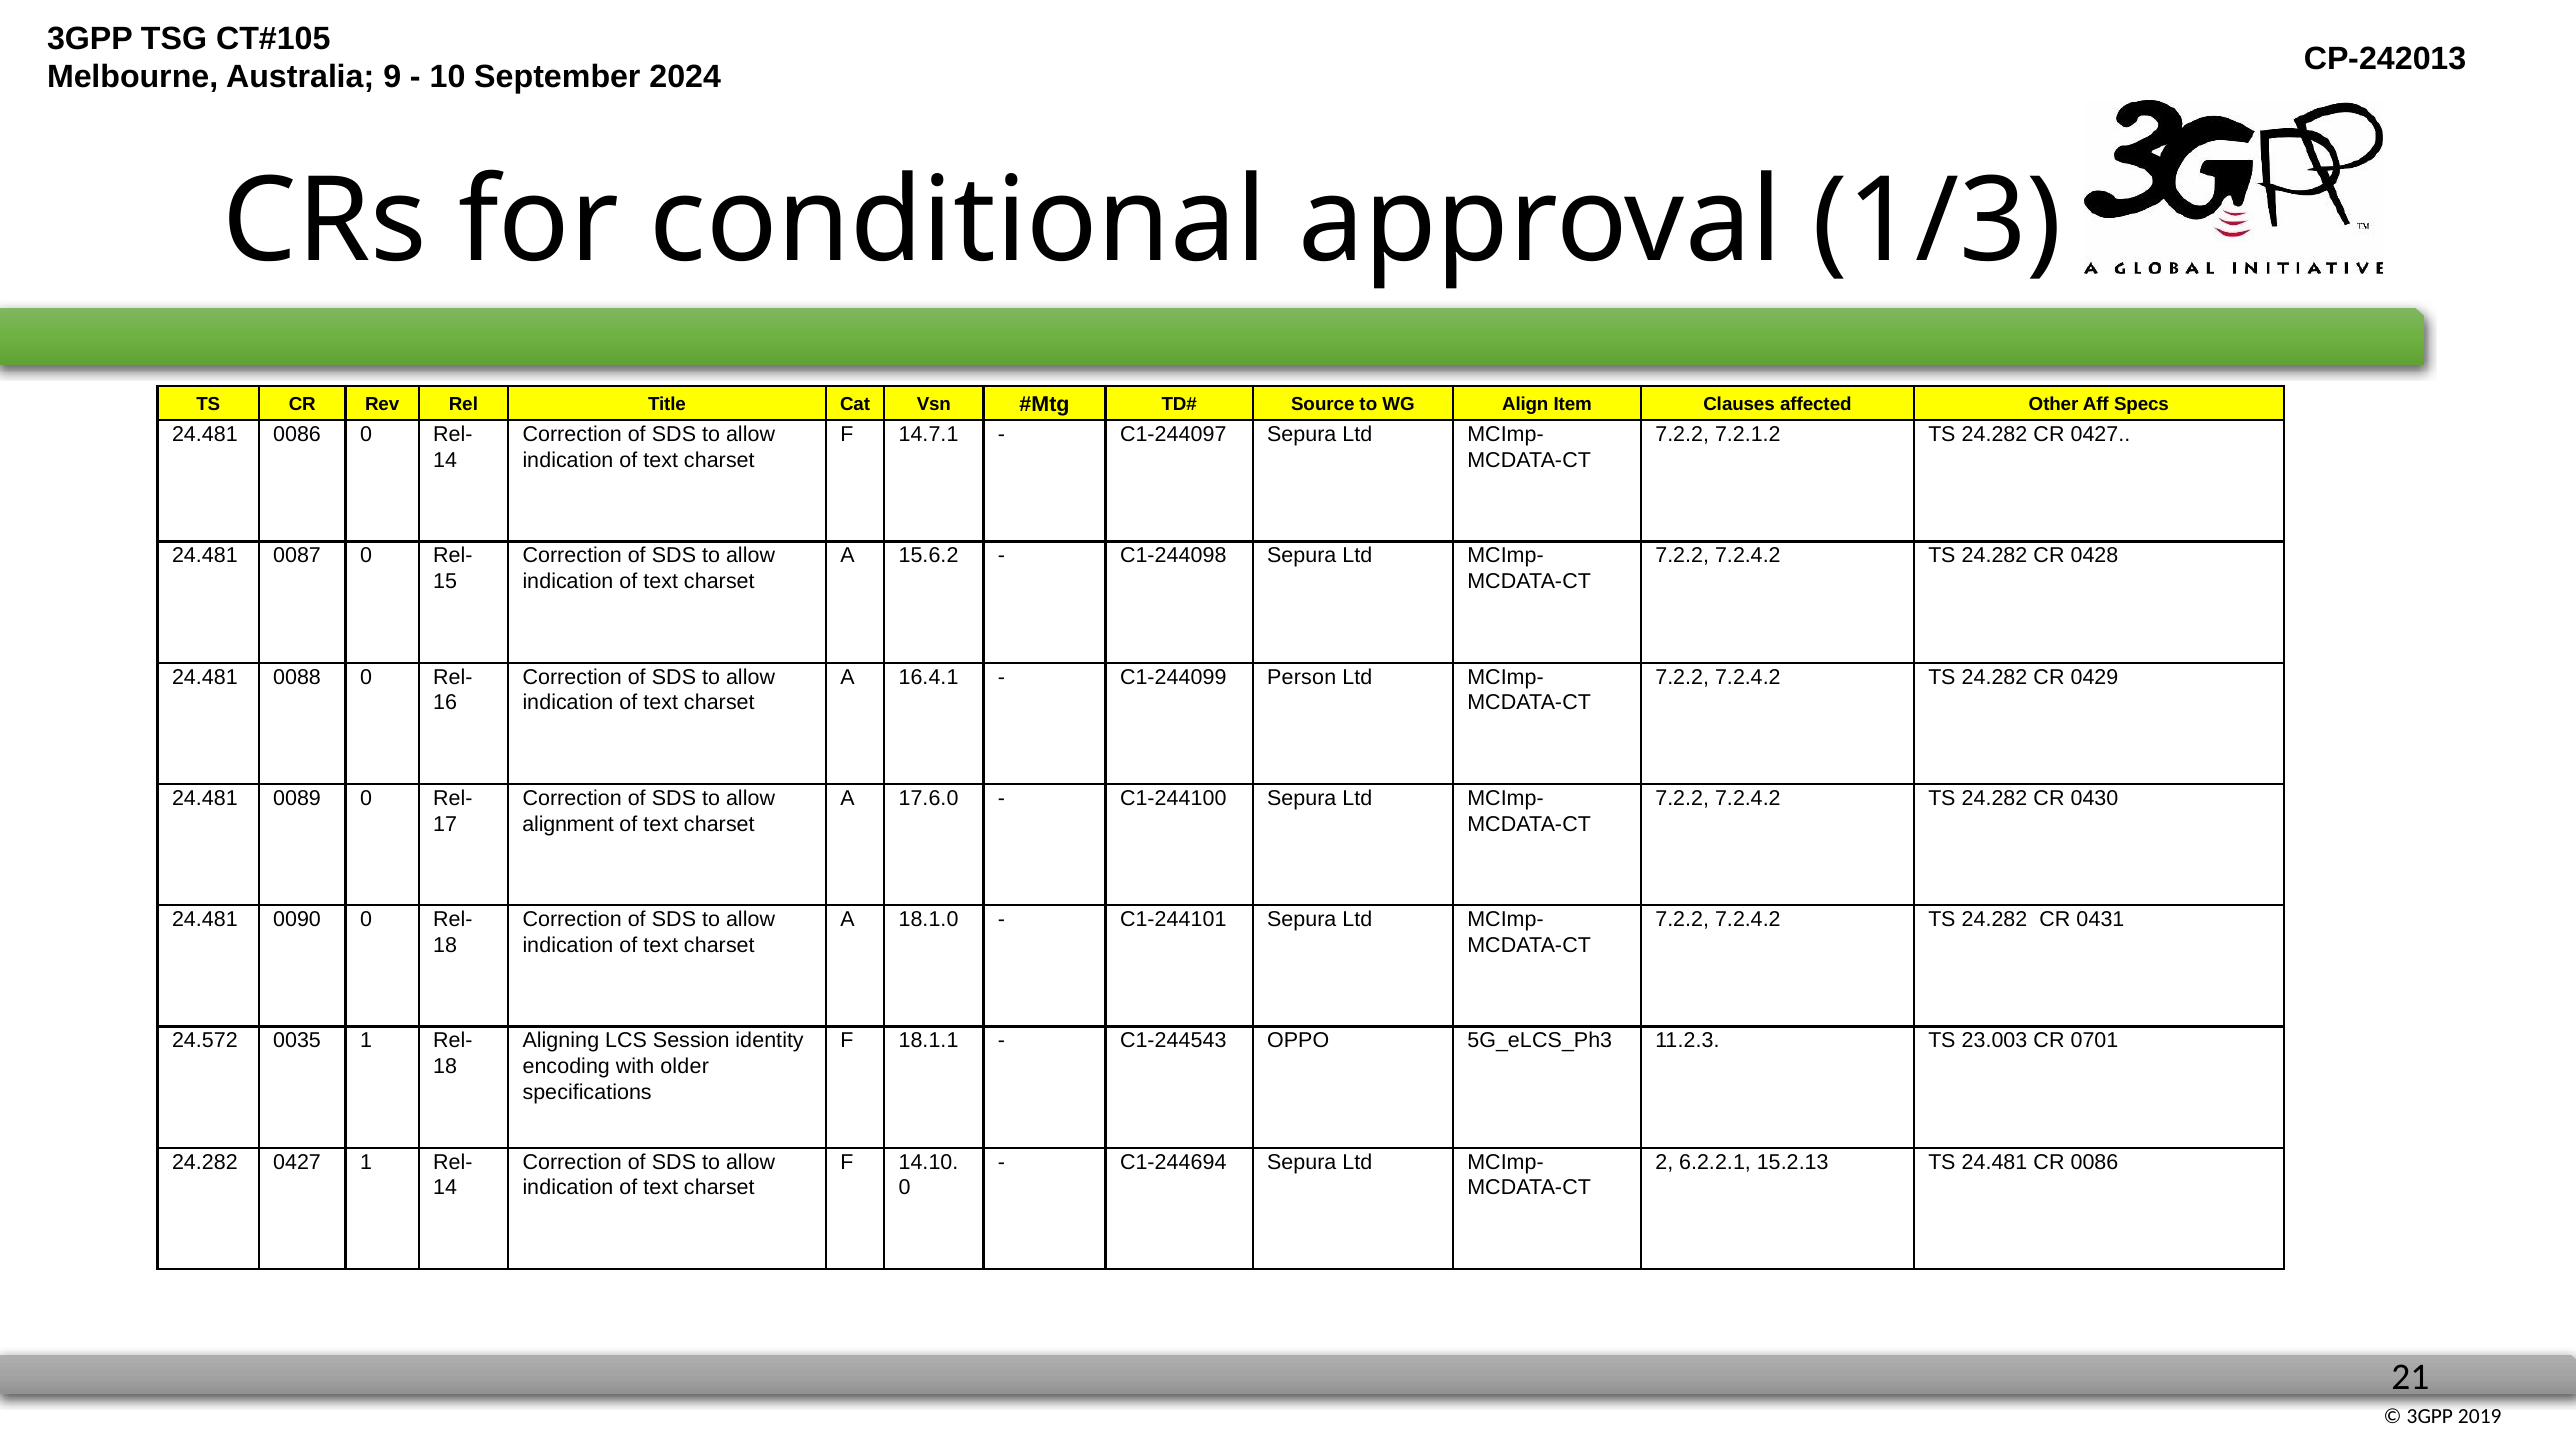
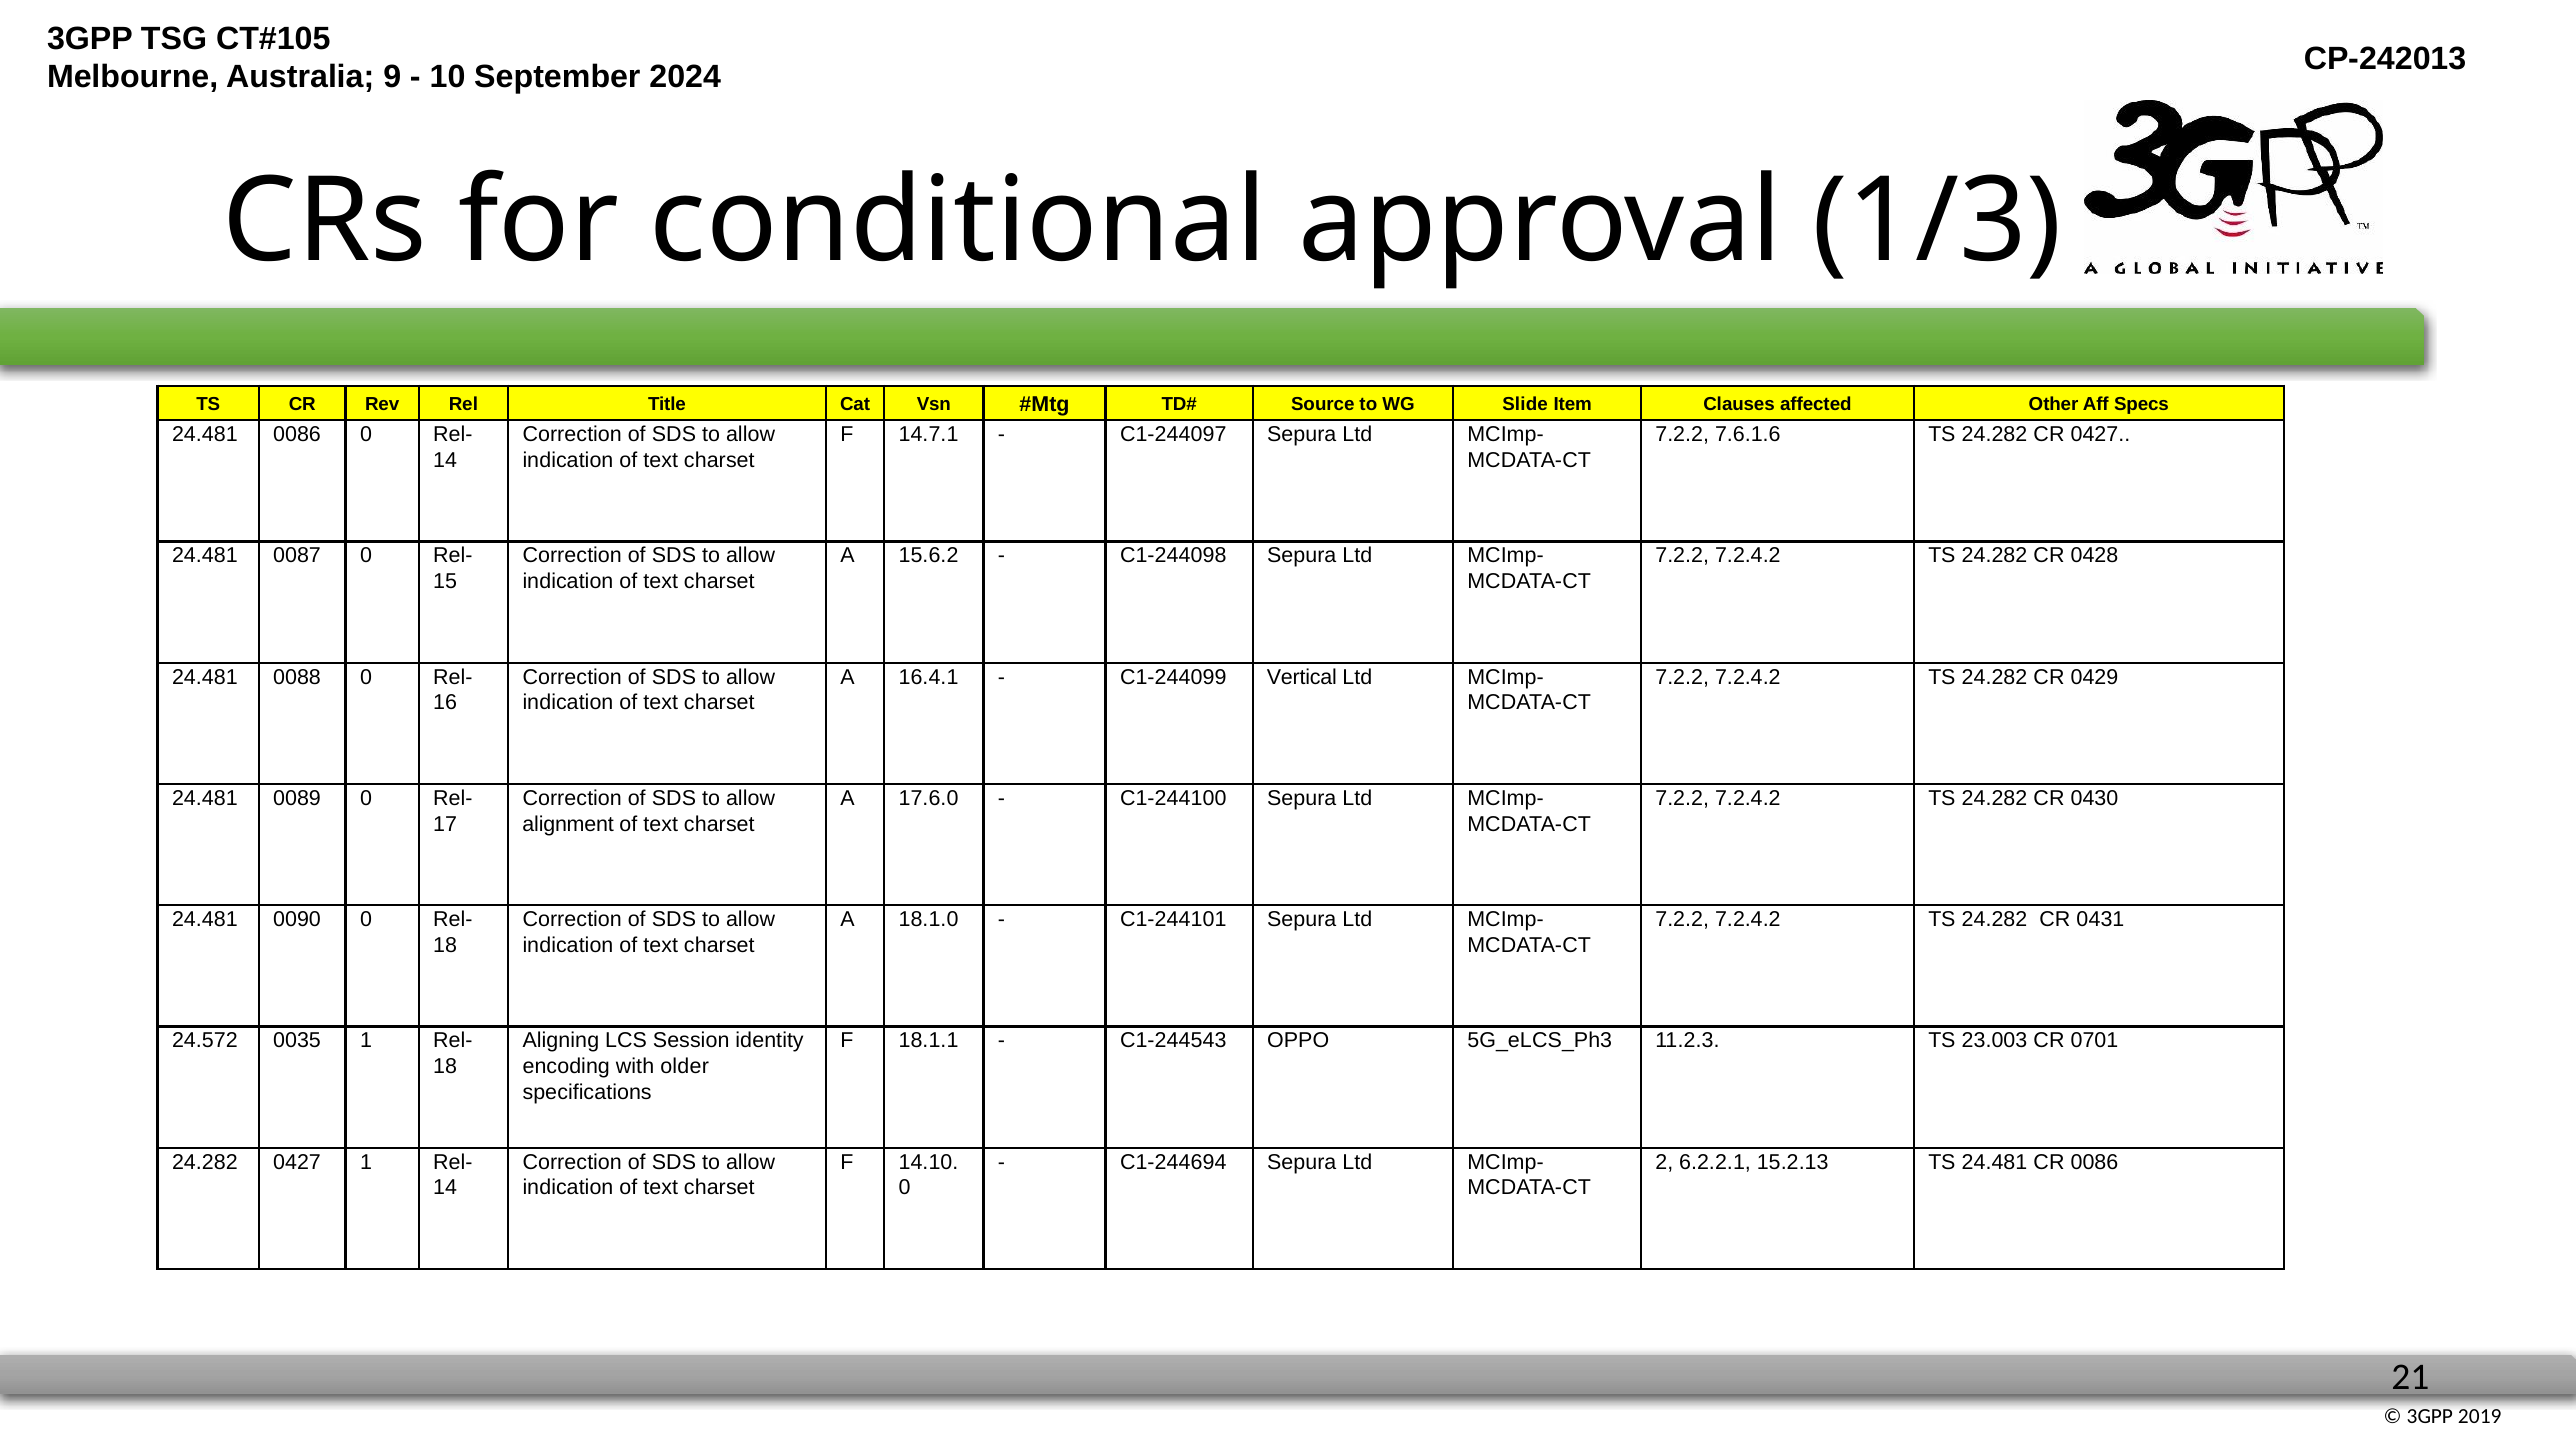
Align: Align -> Slide
7.2.1.2: 7.2.1.2 -> 7.6.1.6
Person: Person -> Vertical
